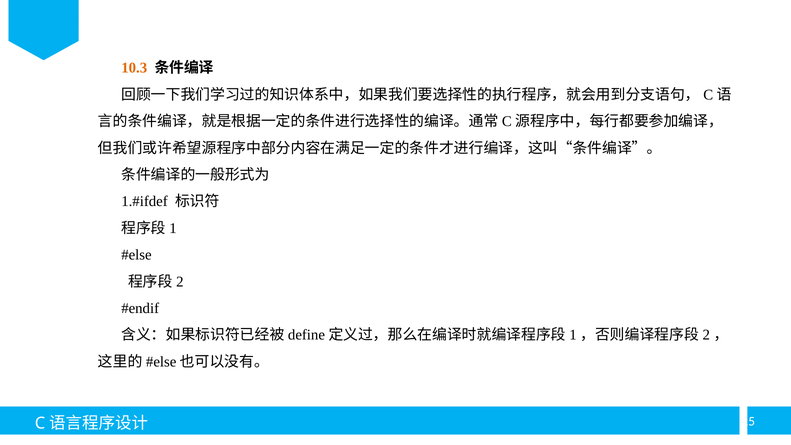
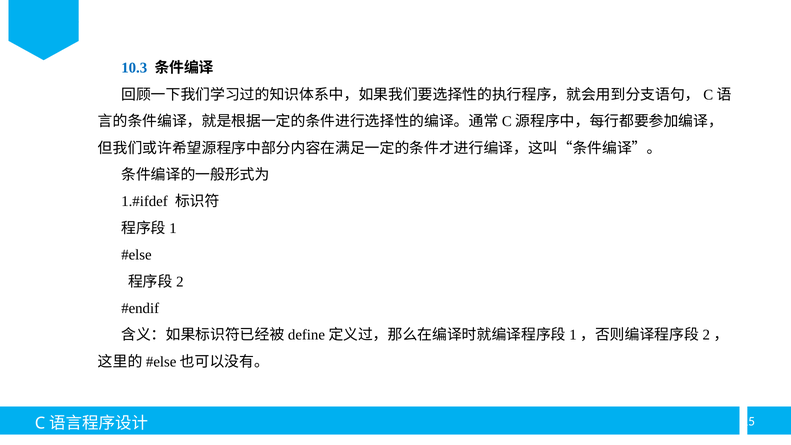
10.3 colour: orange -> blue
